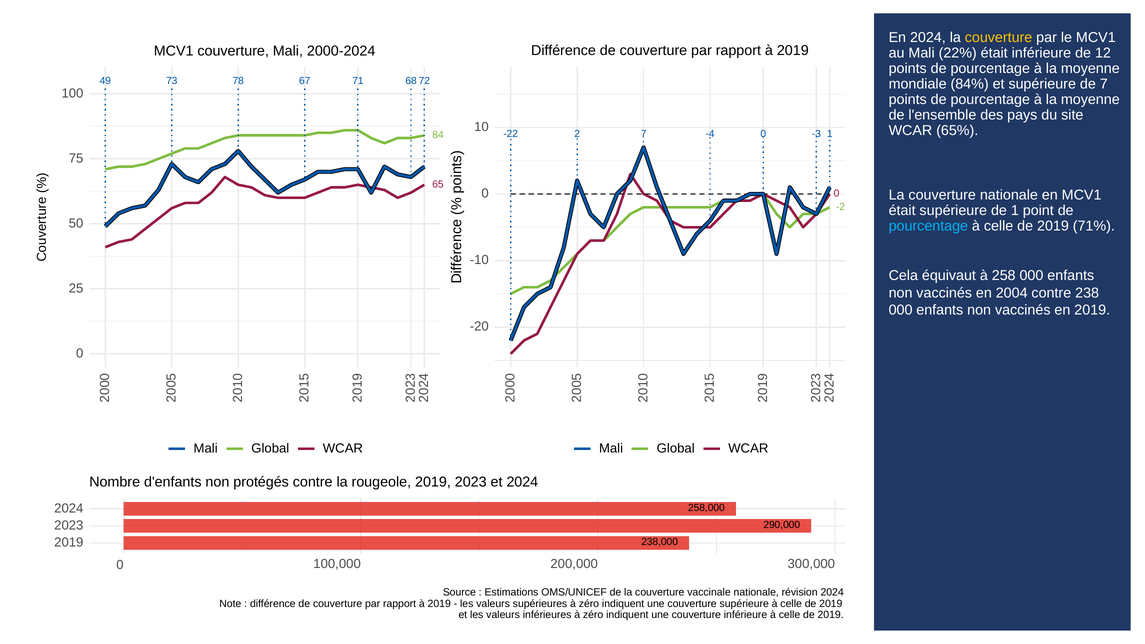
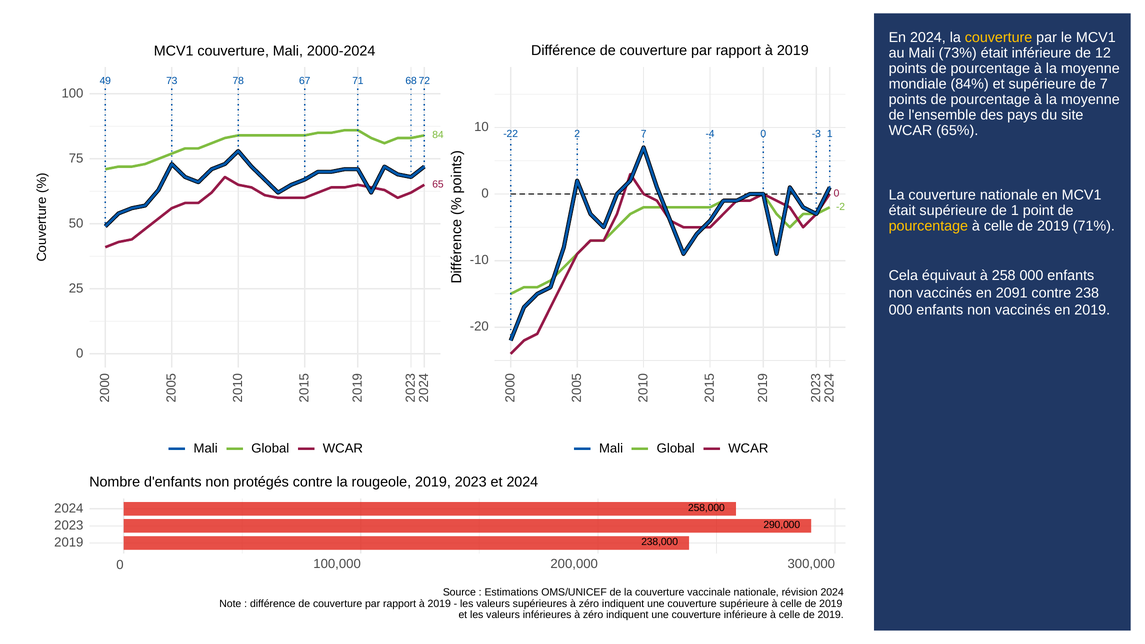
22%: 22% -> 73%
pourcentage at (928, 226) colour: light blue -> yellow
2004: 2004 -> 2091
